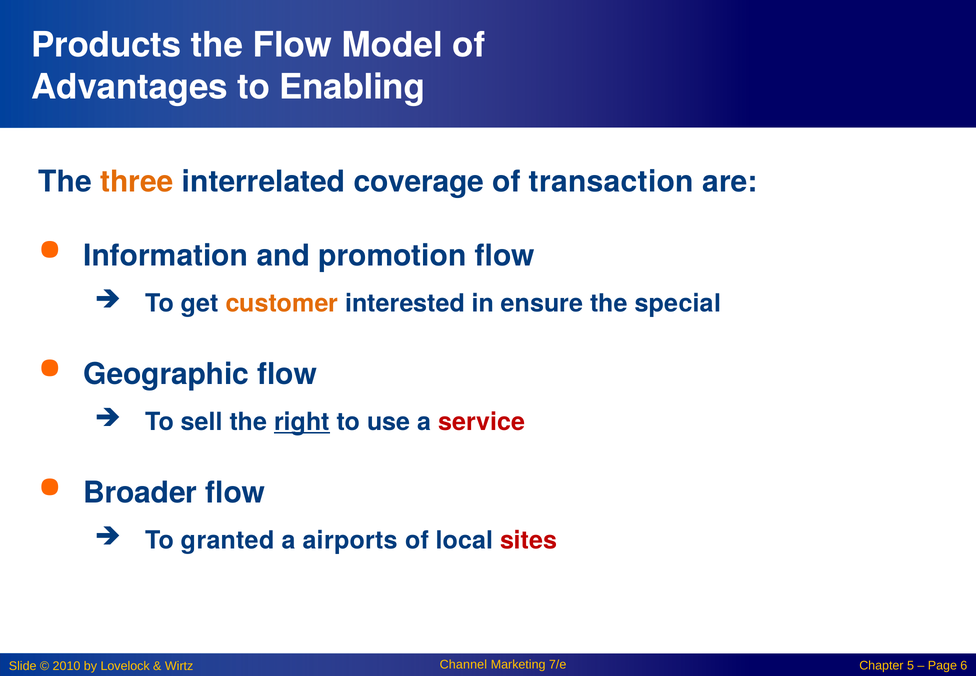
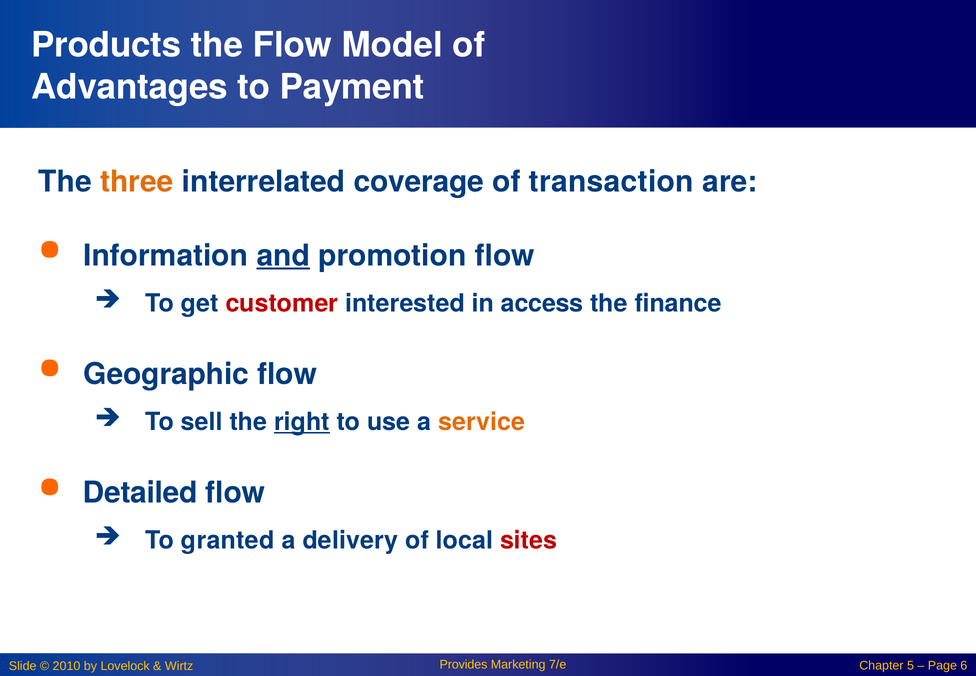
Enabling: Enabling -> Payment
and underline: none -> present
customer colour: orange -> red
ensure: ensure -> access
special: special -> finance
service colour: red -> orange
Broader: Broader -> Detailed
airports: airports -> delivery
Channel: Channel -> Provides
